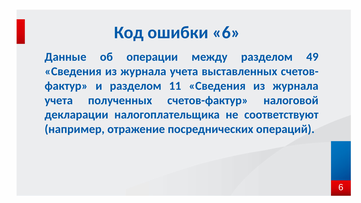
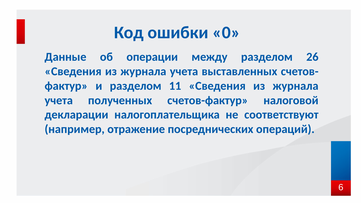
ошибки 6: 6 -> 0
49: 49 -> 26
